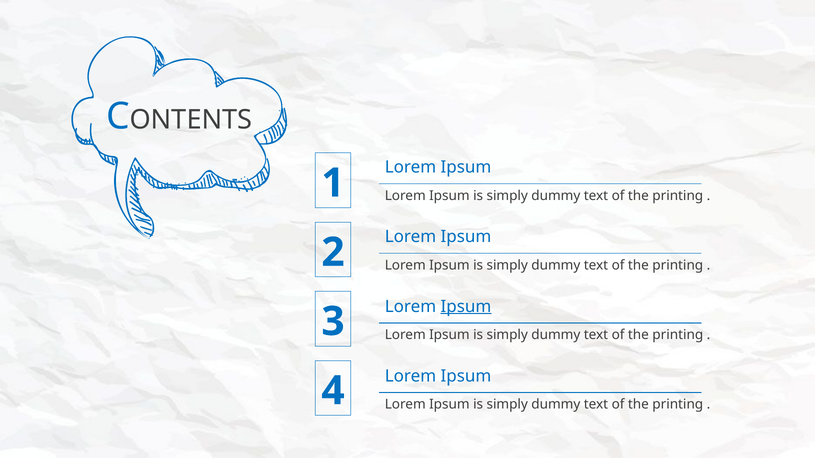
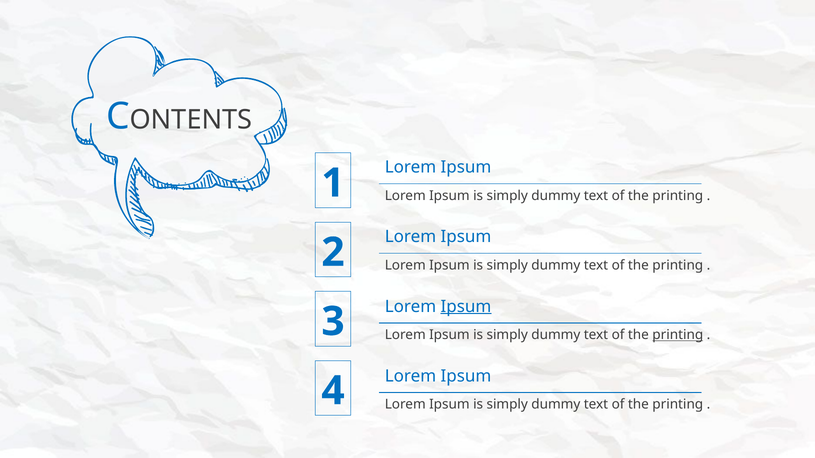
printing at (678, 335) underline: none -> present
